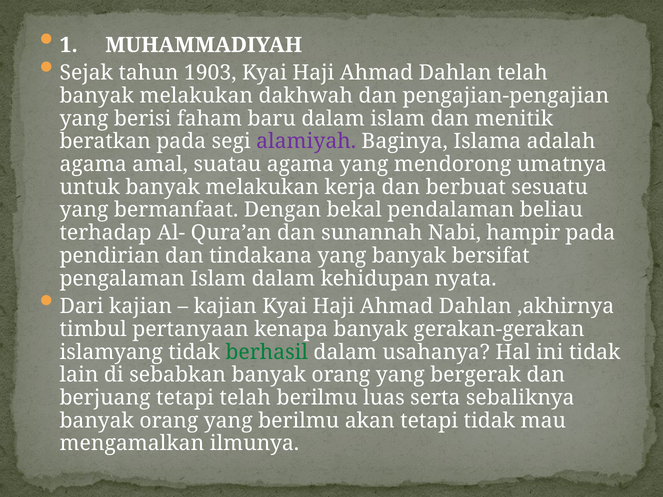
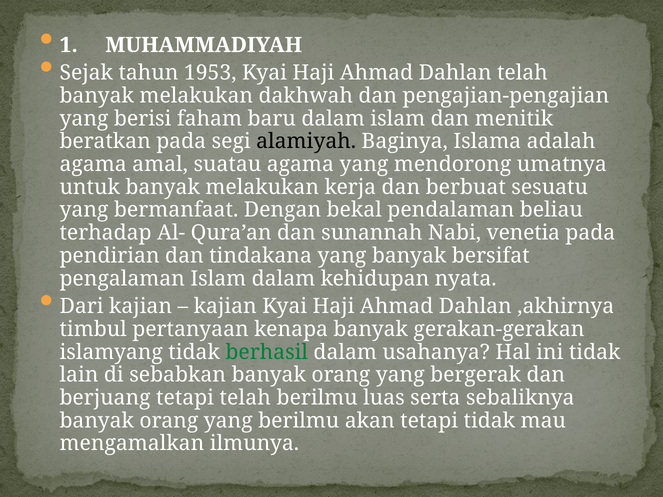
1903: 1903 -> 1953
alamiyah colour: purple -> black
hampir: hampir -> venetia
